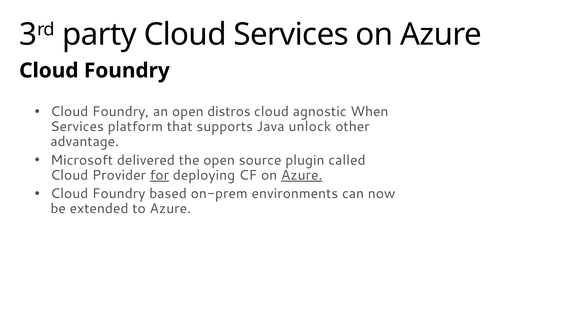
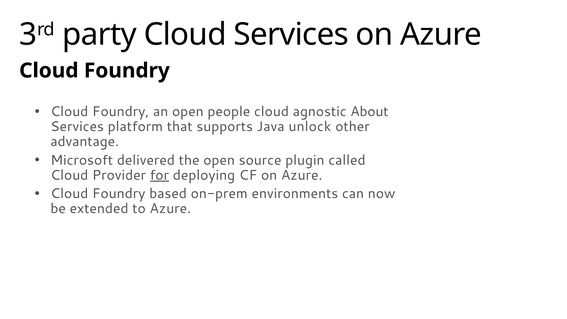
distros: distros -> people
When: When -> About
Azure at (302, 175) underline: present -> none
